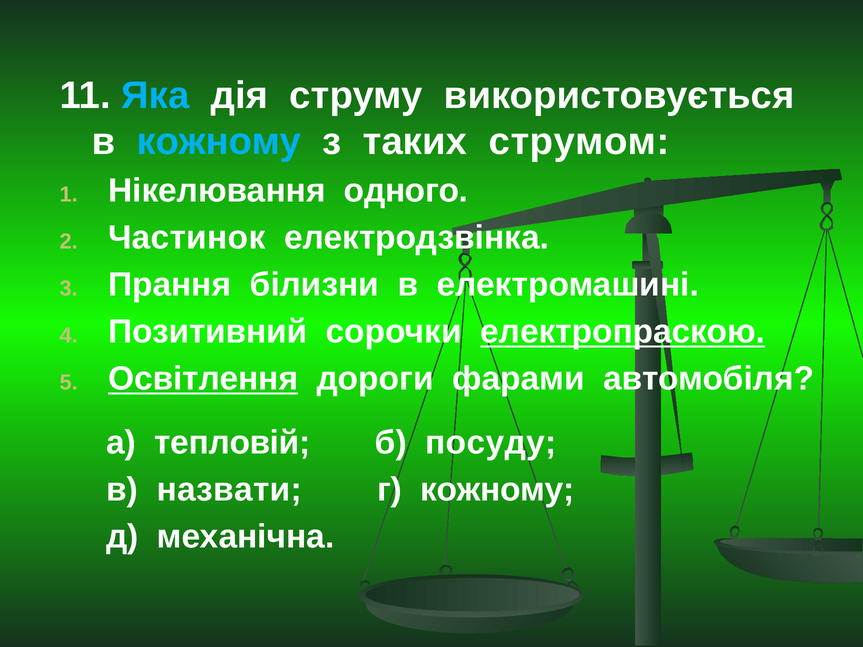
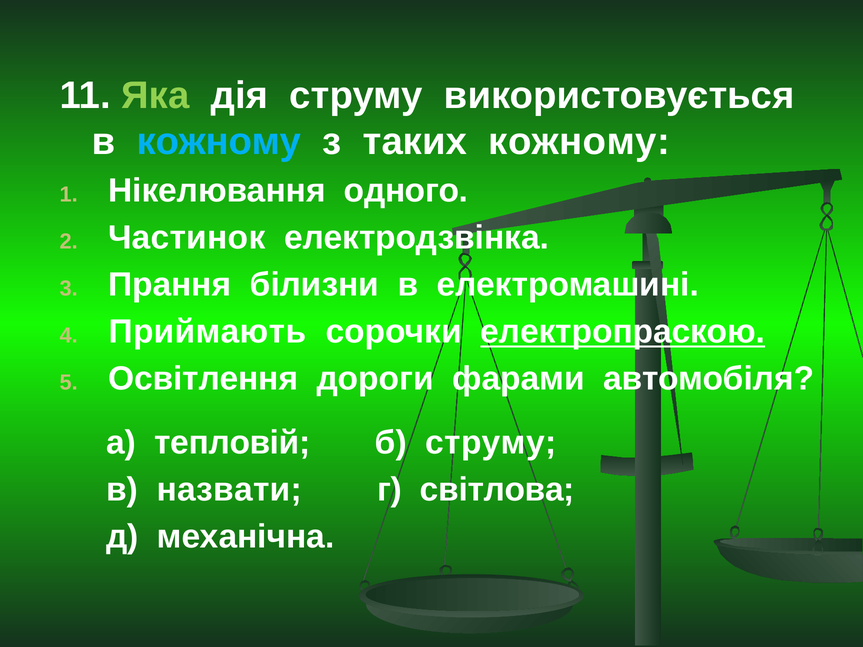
Яка colour: light blue -> light green
таких струмом: струмом -> кожному
Позитивний: Позитивний -> Приймають
Освітлення underline: present -> none
б посуду: посуду -> струму
г кожному: кожному -> світлова
